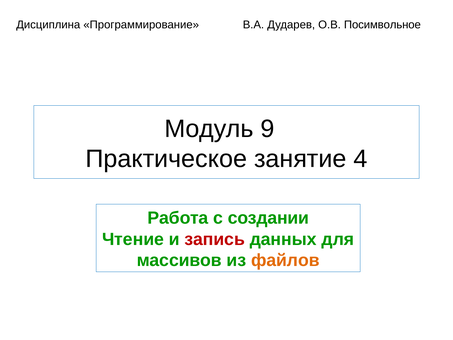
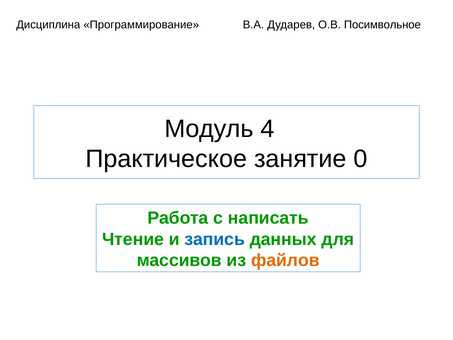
9: 9 -> 4
4: 4 -> 0
создании: создании -> написать
запись colour: red -> blue
